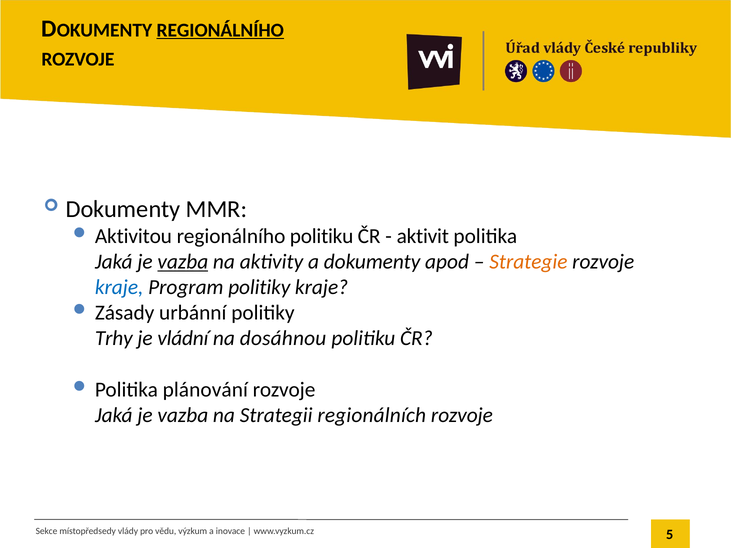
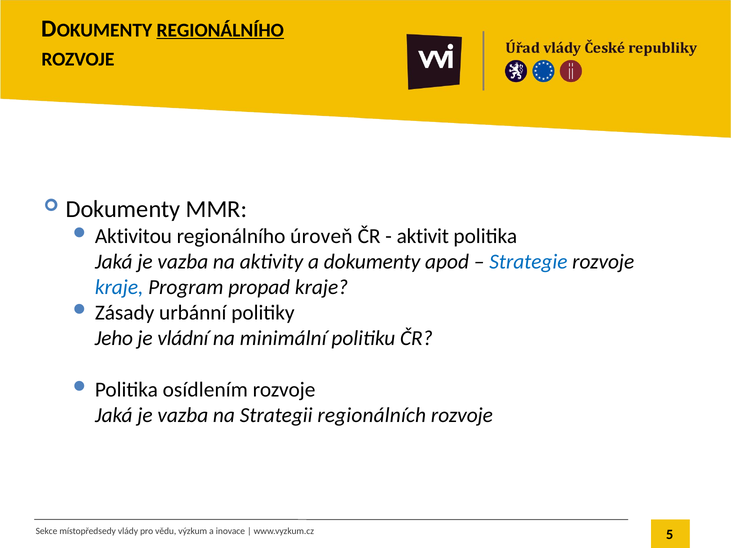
regionálního politiku: politiku -> úroveň
vazba at (183, 262) underline: present -> none
Strategie colour: orange -> blue
Program politiky: politiky -> propad
Trhy: Trhy -> Jeho
dosáhnou: dosáhnou -> minimální
plánování: plánování -> osídlením
